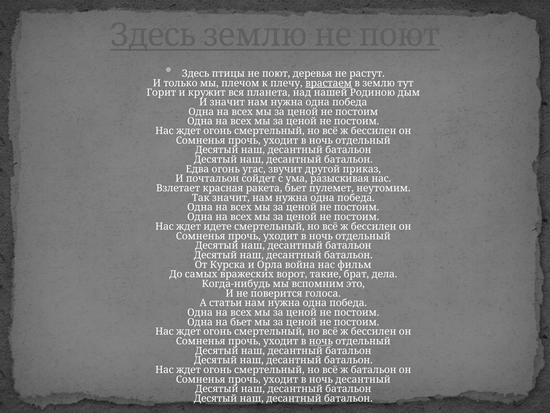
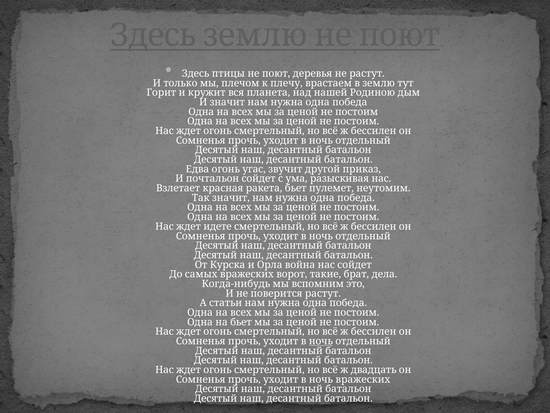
врастаем underline: present -> none
нас фильм: фильм -> сойдет
поверится голоса: голоса -> растут
ж батальон: батальон -> двадцать
ночь десантный: десантный -> вражеских
